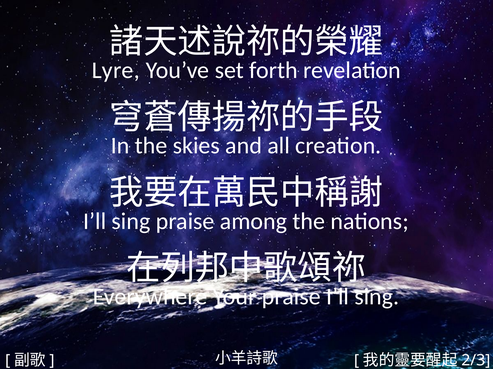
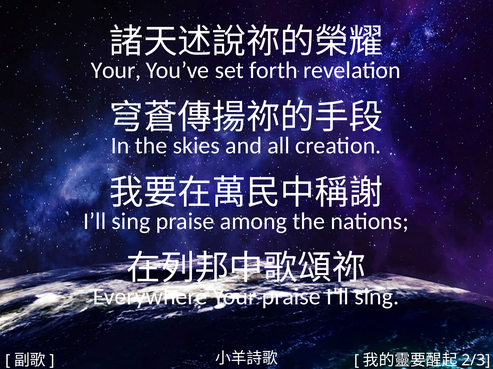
Lyre at (116, 70): Lyre -> Your
